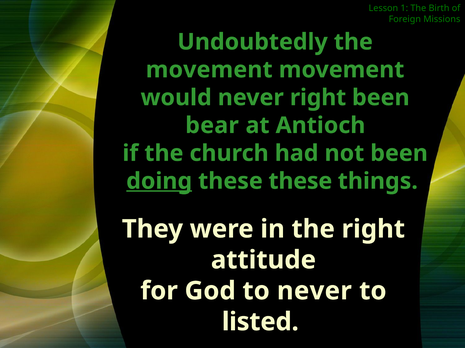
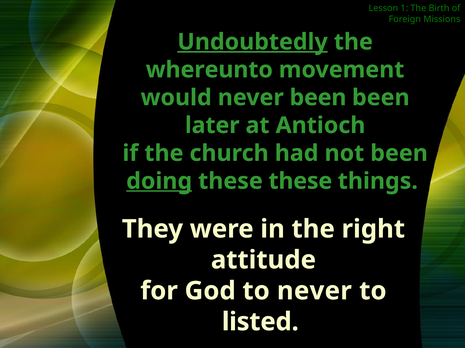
Undoubtedly underline: none -> present
movement at (209, 70): movement -> whereunto
never right: right -> been
bear: bear -> later
